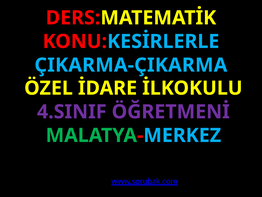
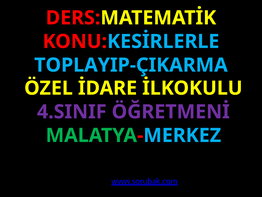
ÇIKARMA-ÇIKARMA: ÇIKARMA-ÇIKARMA -> TOPLAYIP-ÇIKARMA
